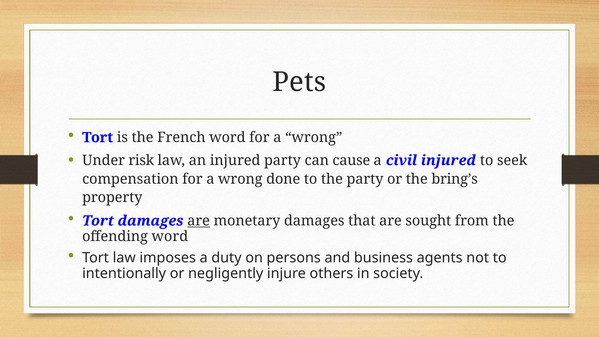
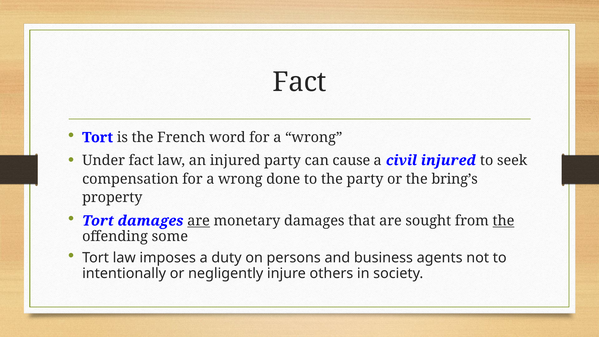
Pets at (299, 82): Pets -> Fact
Under risk: risk -> fact
the at (503, 221) underline: none -> present
offending word: word -> some
